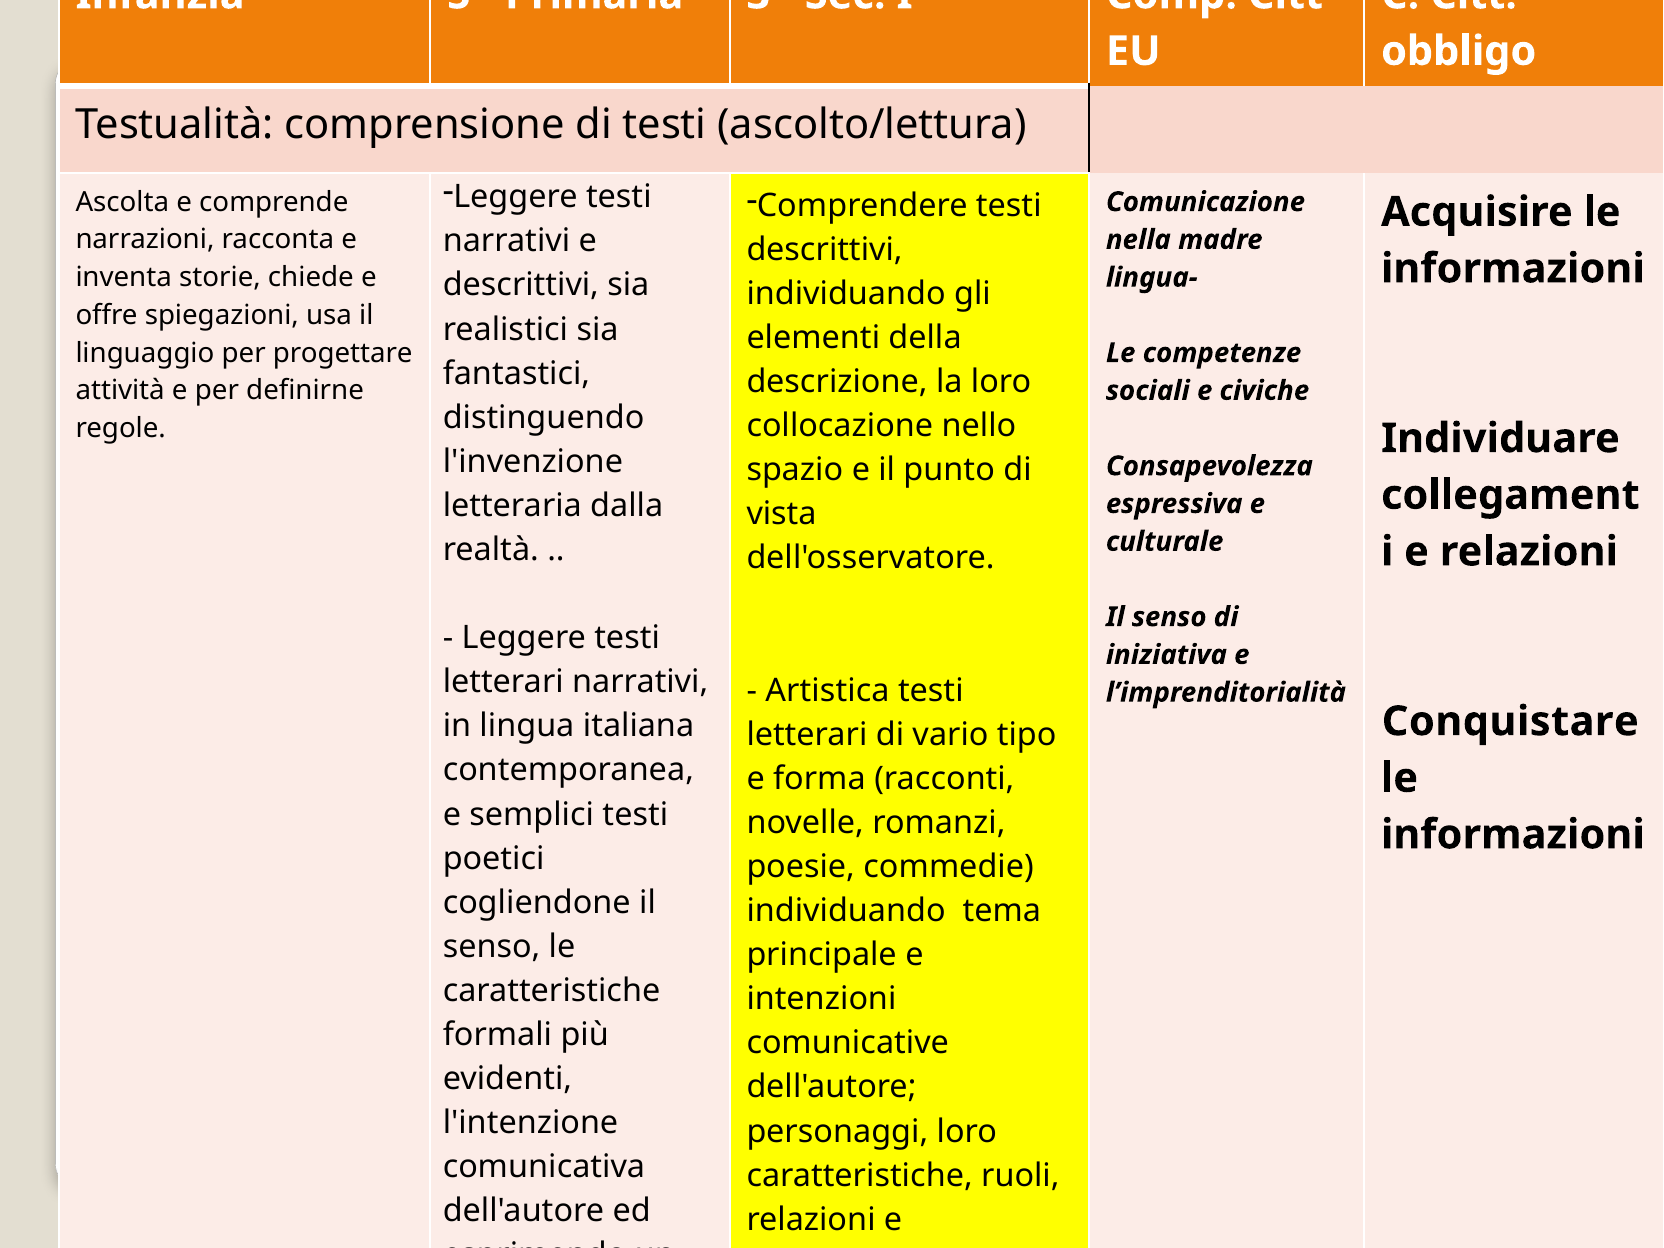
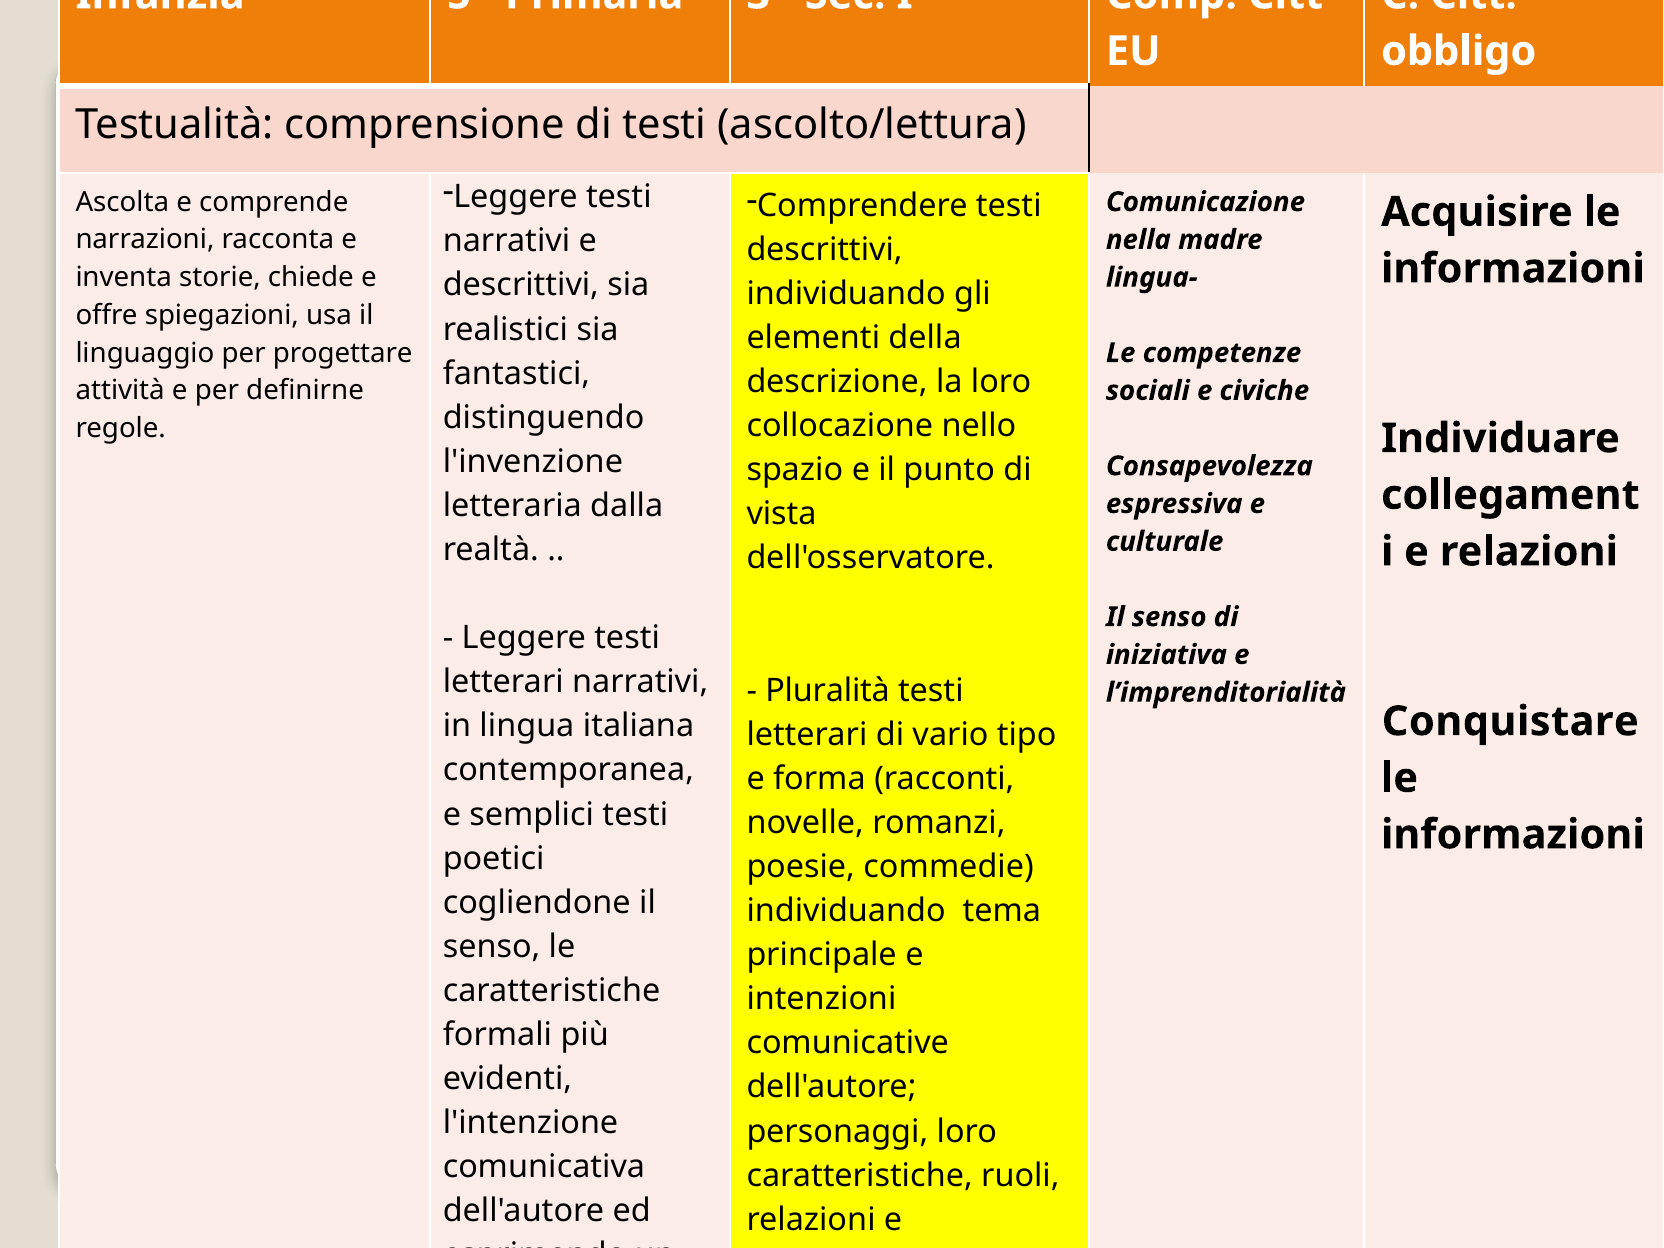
Artistica: Artistica -> Pluralità
